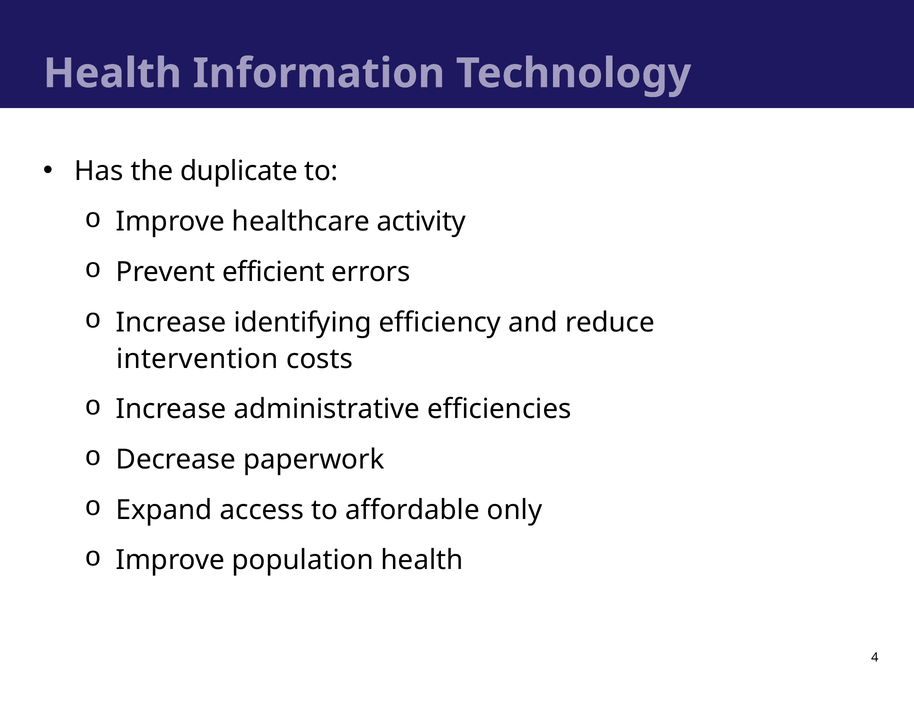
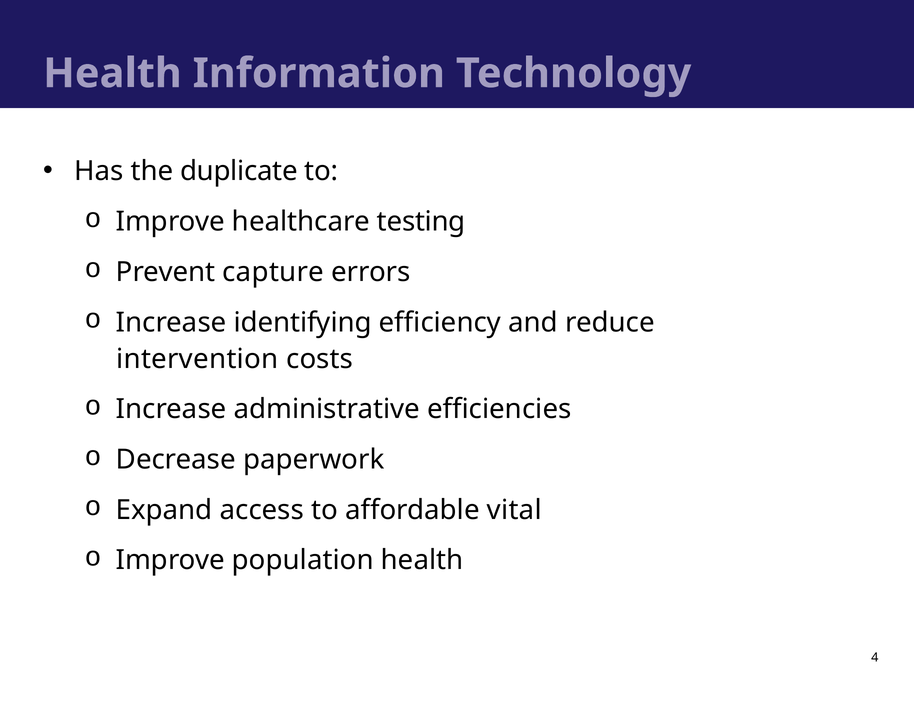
activity: activity -> testing
efficient: efficient -> capture
only: only -> vital
